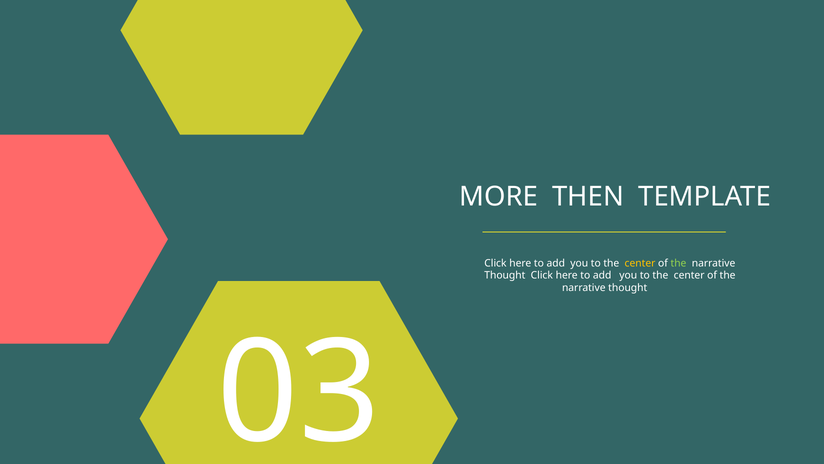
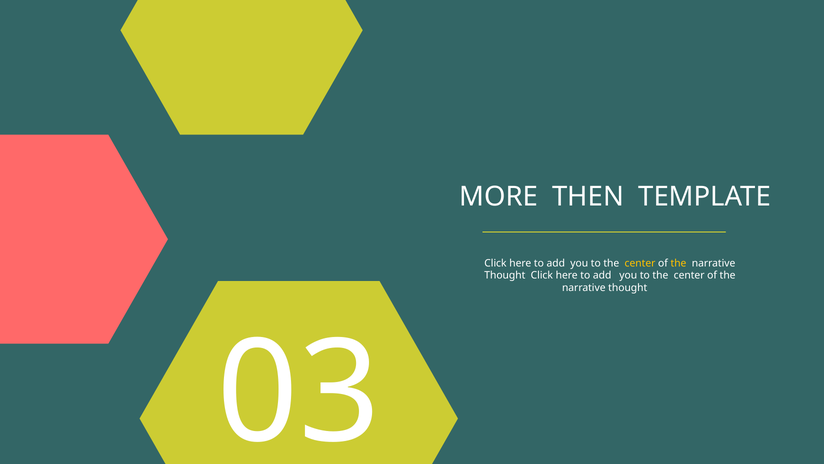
the at (678, 263) colour: light green -> yellow
